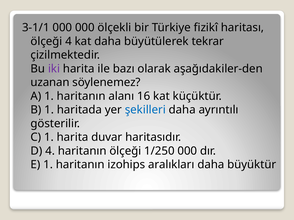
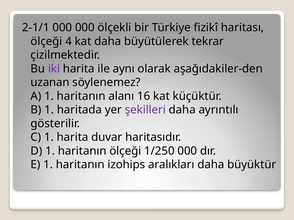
3-1/1: 3-1/1 -> 2-1/1
bazı: bazı -> aynı
şekilleri colour: blue -> purple
D 4: 4 -> 1
